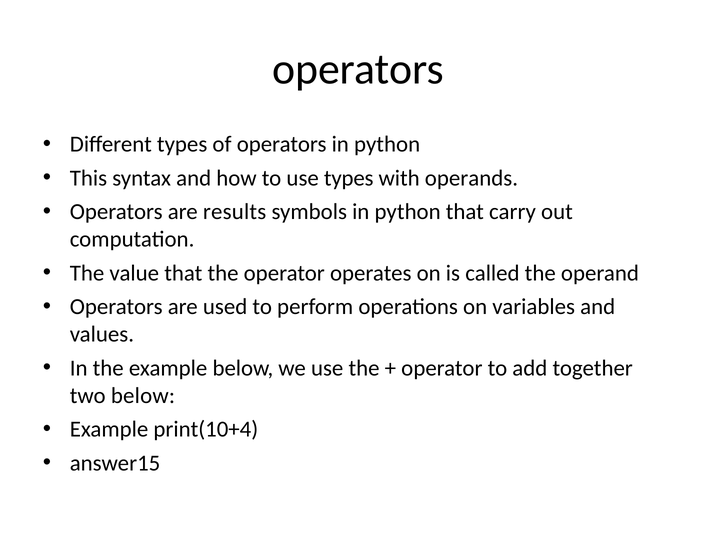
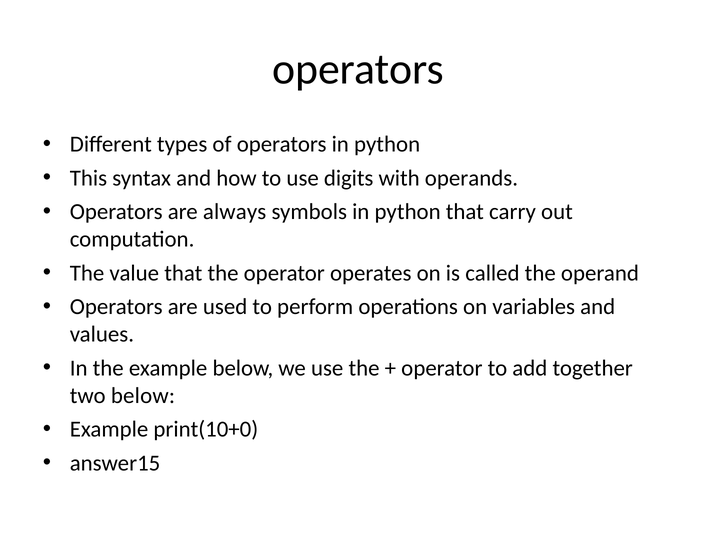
use types: types -> digits
results: results -> always
print(10+4: print(10+4 -> print(10+0
